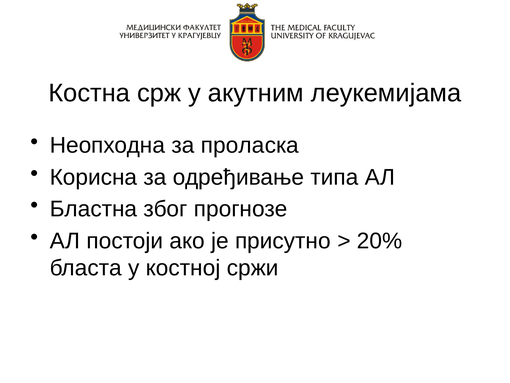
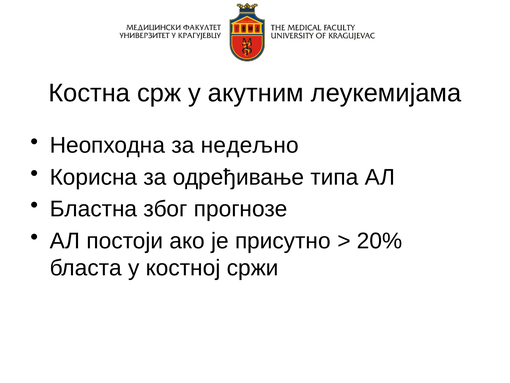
проласка: проласка -> недeљно
